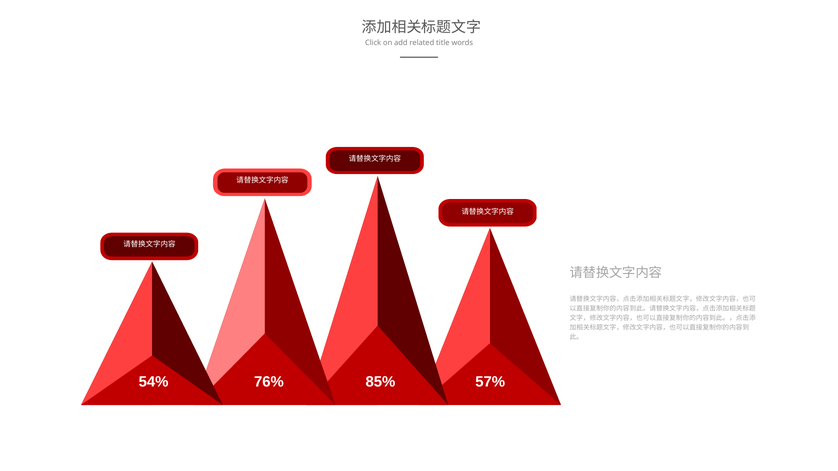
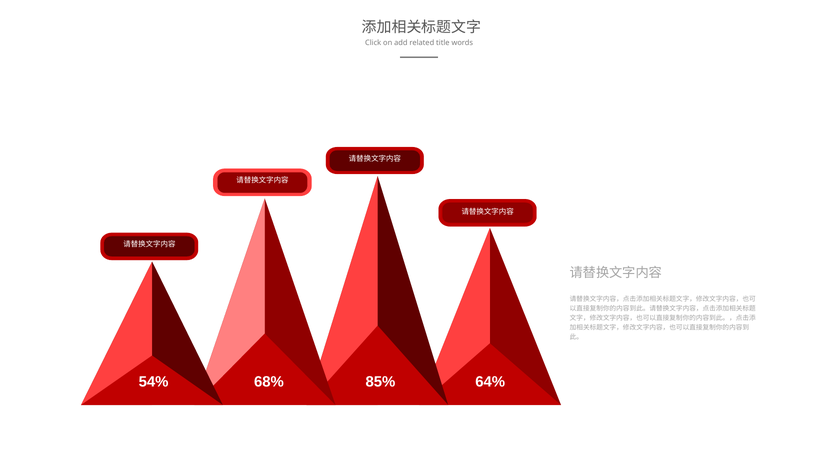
76%: 76% -> 68%
57%: 57% -> 64%
